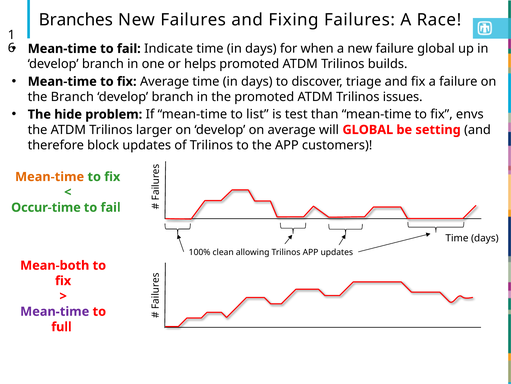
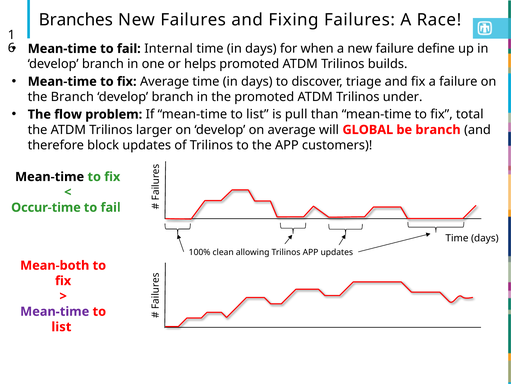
Indicate: Indicate -> Internal
failure global: global -> define
issues: issues -> under
hide: hide -> flow
test: test -> pull
envs: envs -> total
be setting: setting -> branch
Mean-time at (50, 177) colour: orange -> black
full at (62, 326): full -> list
